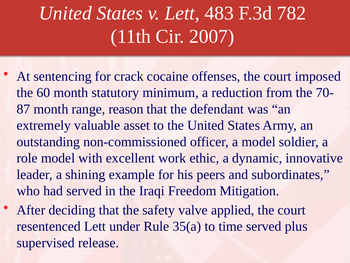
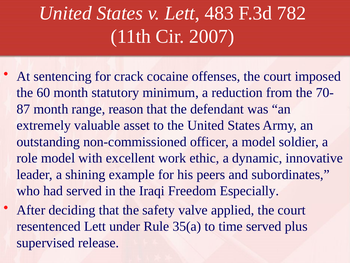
Mitigation: Mitigation -> Especially
